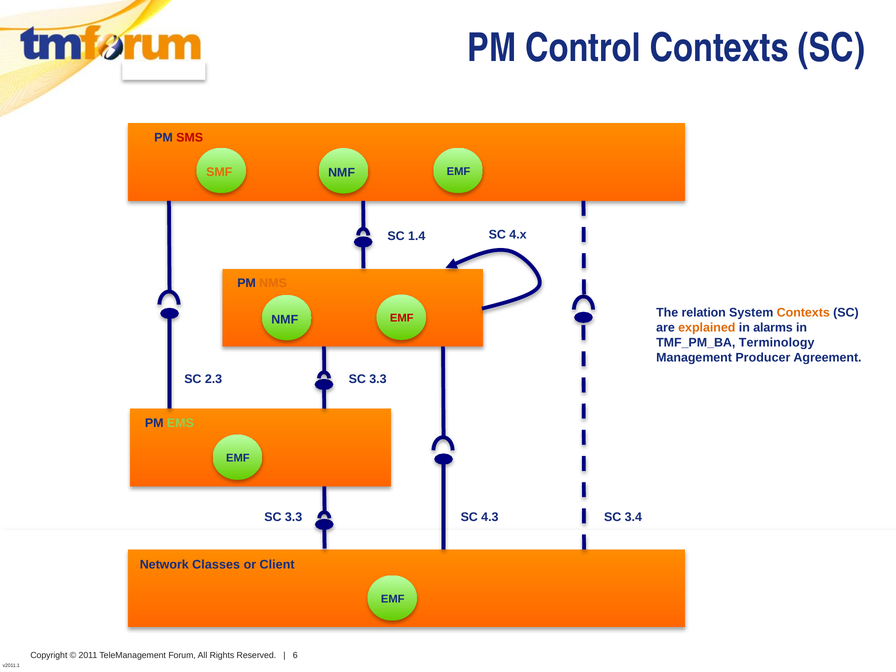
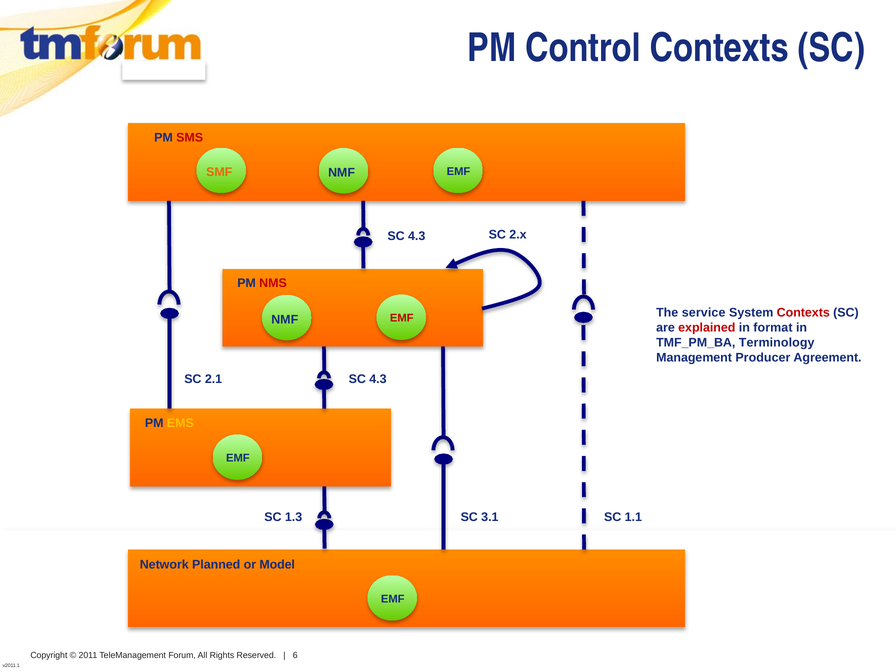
1.4 at (417, 236): 1.4 -> 4.3
4.x: 4.x -> 2.x
NMS colour: orange -> red
relation: relation -> service
Contexts at (803, 313) colour: orange -> red
explained colour: orange -> red
alarms: alarms -> format
2.3: 2.3 -> 2.1
3.3 at (378, 379): 3.3 -> 4.3
EMS colour: light green -> yellow
3.3 at (294, 517): 3.3 -> 1.3
4.3: 4.3 -> 3.1
3.4: 3.4 -> 1.1
Classes: Classes -> Planned
Client: Client -> Model
